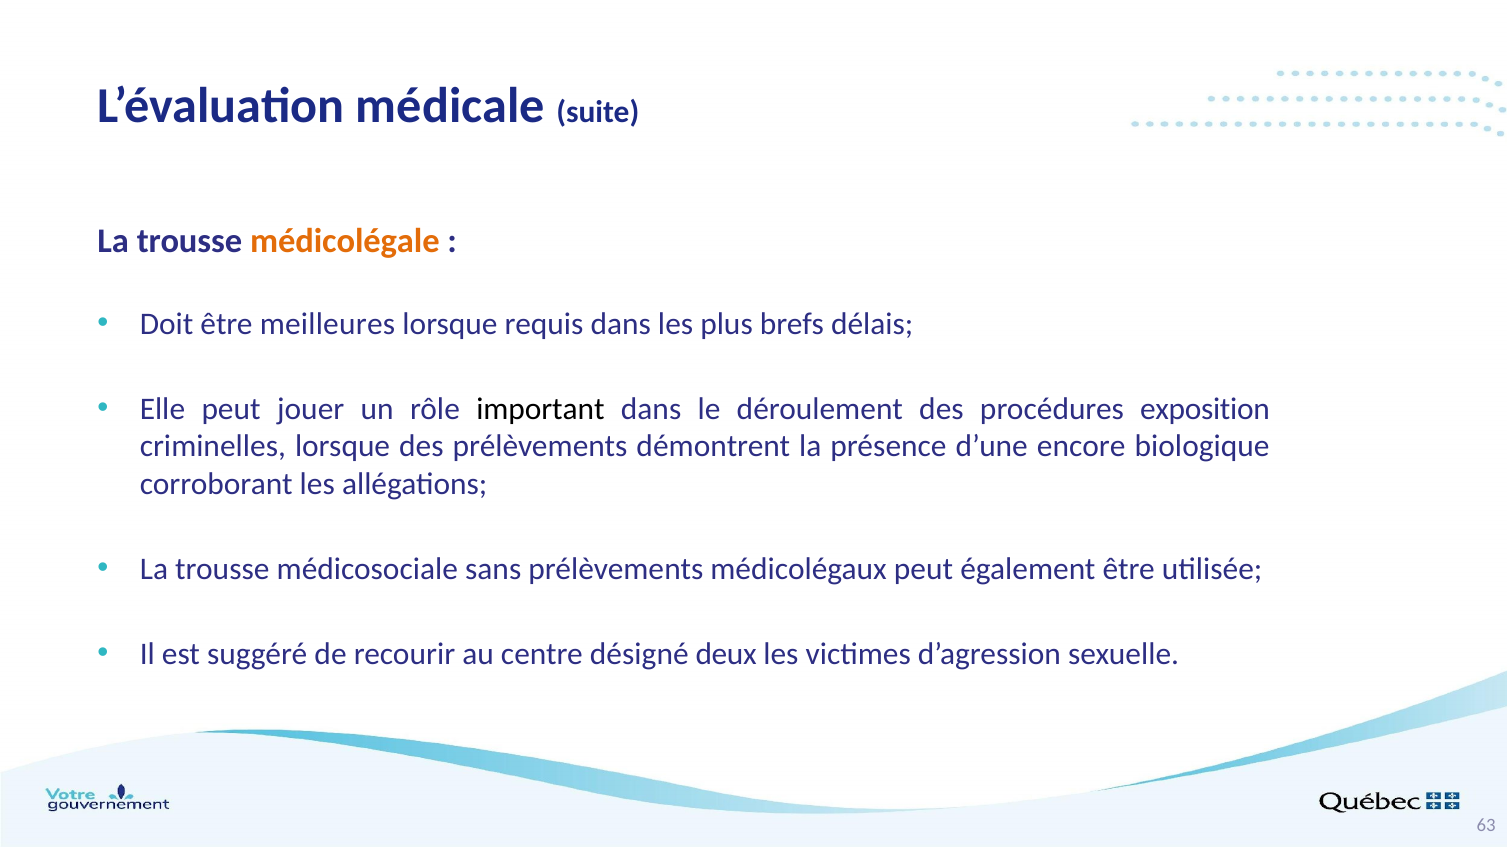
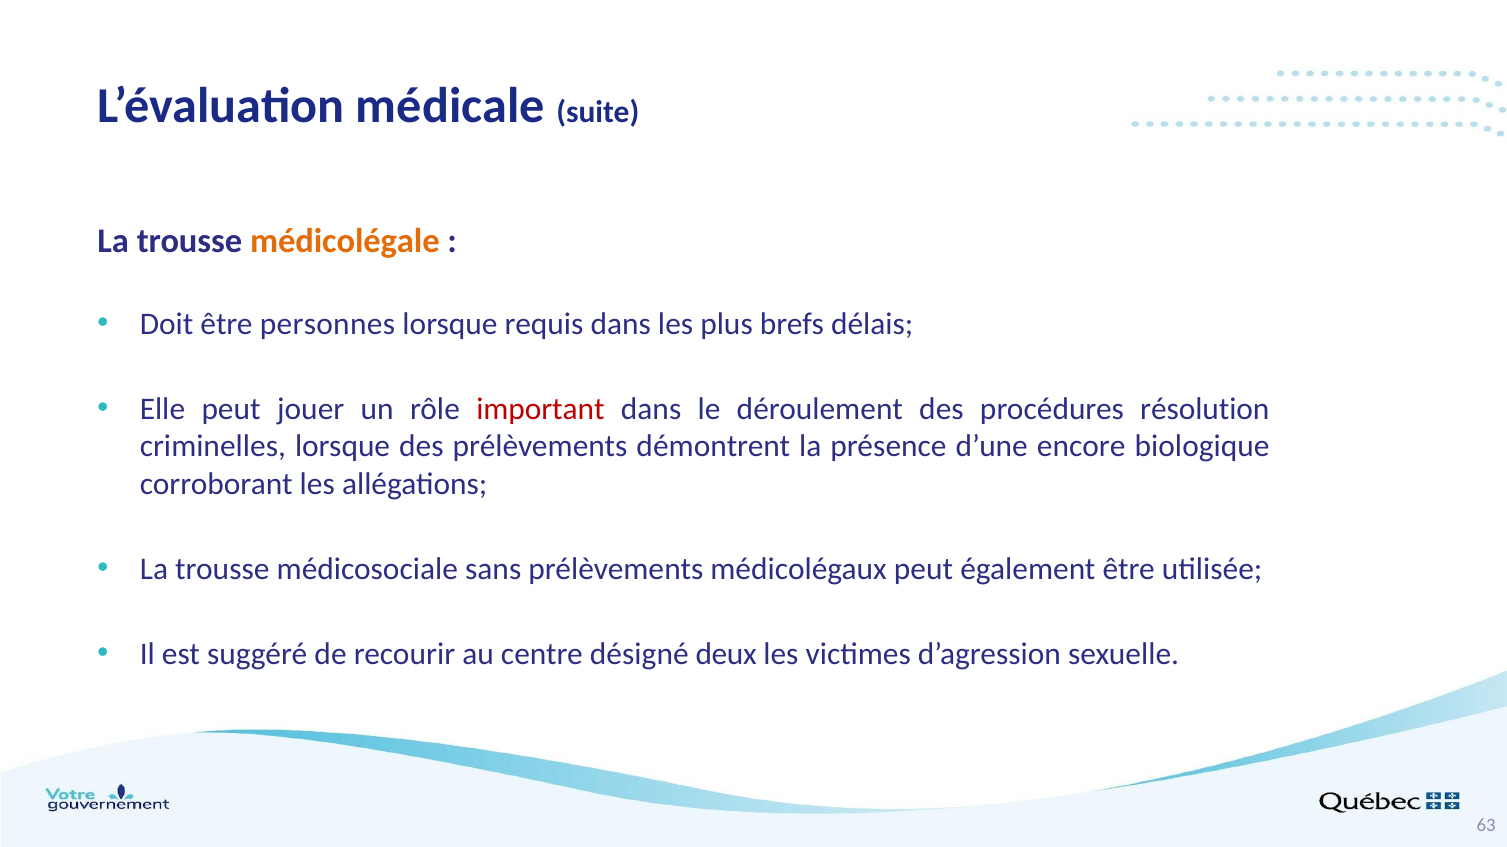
meilleures: meilleures -> personnes
important colour: black -> red
exposition: exposition -> résolution
